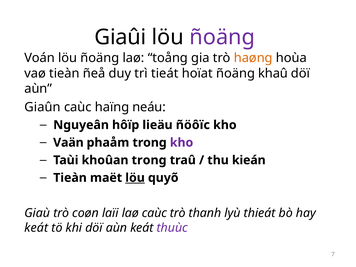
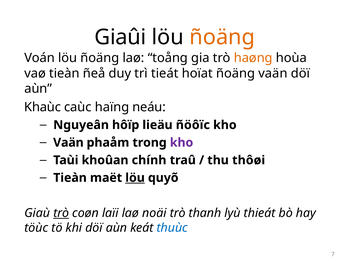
ñoäng at (222, 37) colour: purple -> orange
ñoäng khaû: khaû -> vaän
Giaûn: Giaûn -> Khaùc
khoûan trong: trong -> chính
kieán: kieán -> thôøi
trò at (61, 213) underline: none -> present
laø caùc: caùc -> noäi
keát at (36, 228): keát -> töùc
thuùc colour: purple -> blue
